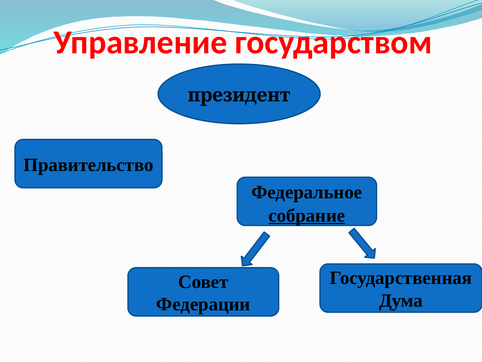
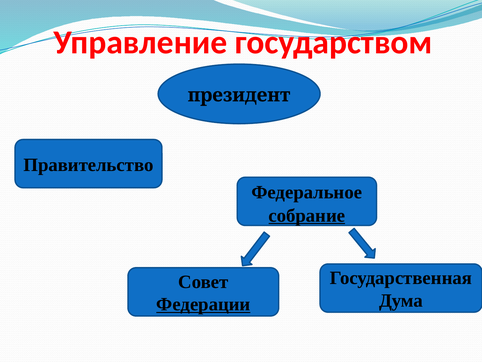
Федерации underline: none -> present
